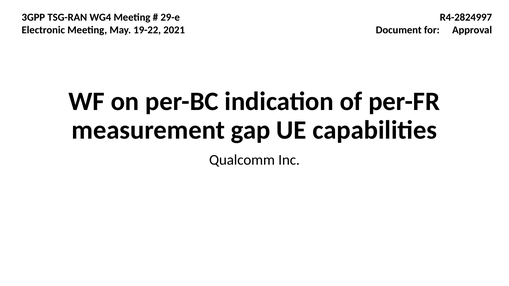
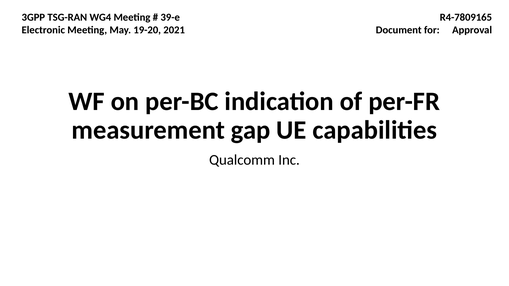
29-e: 29-e -> 39-e
R4-2824997: R4-2824997 -> R4-7809165
19-22: 19-22 -> 19-20
